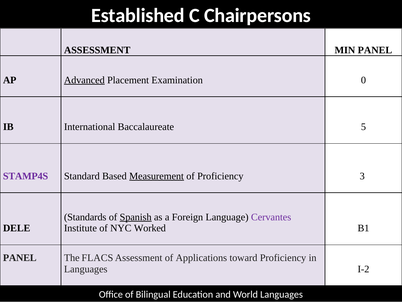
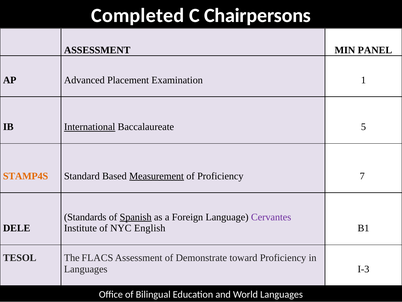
Established: Established -> Completed
Advanced underline: present -> none
0: 0 -> 1
International underline: none -> present
STAMP4S colour: purple -> orange
3: 3 -> 7
Worked: Worked -> English
PANEL at (20, 257): PANEL -> TESOL
Applications: Applications -> Demonstrate
I-2: I-2 -> I-3
